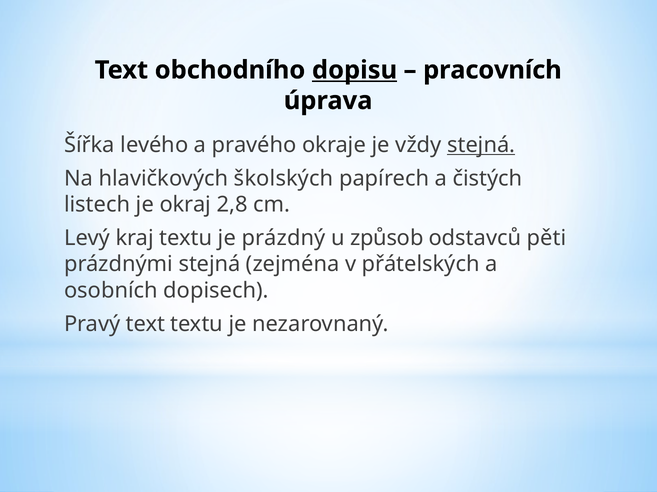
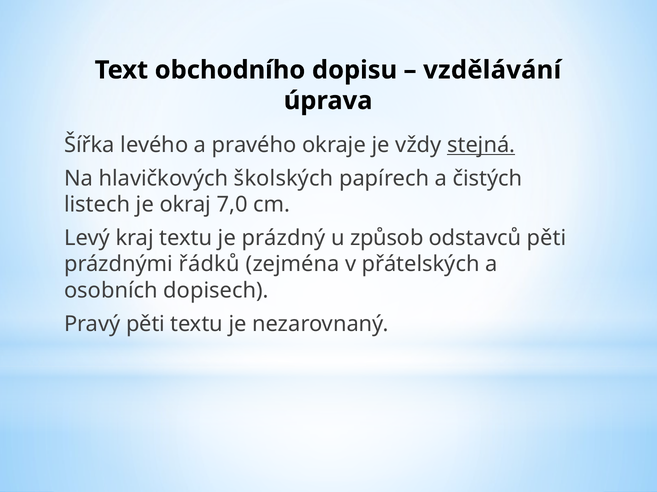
dopisu underline: present -> none
pracovních: pracovních -> vzdělávání
2,8: 2,8 -> 7,0
prázdnými stejná: stejná -> řádků
Pravý text: text -> pěti
